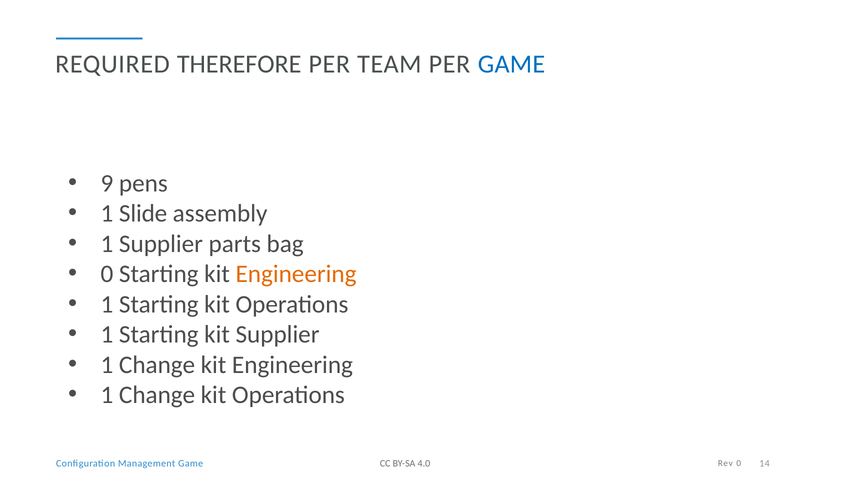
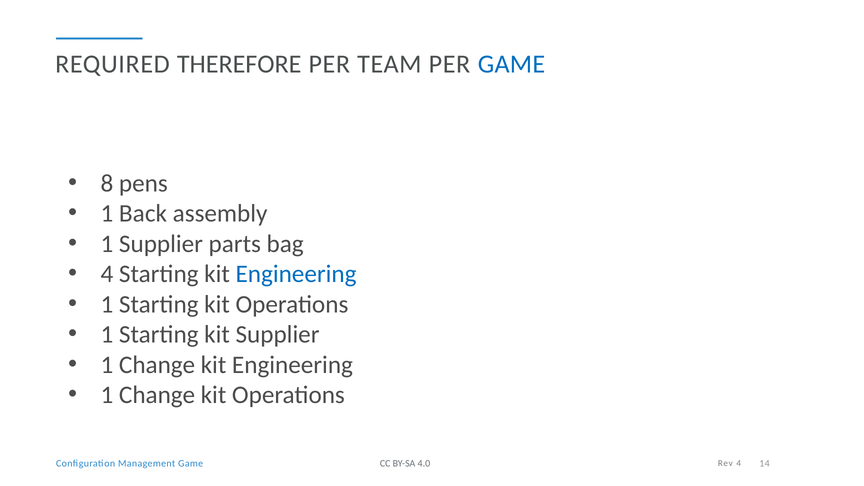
9: 9 -> 8
Slide: Slide -> Back
0 at (107, 274): 0 -> 4
Engineering at (296, 274) colour: orange -> blue
Rev 0: 0 -> 4
